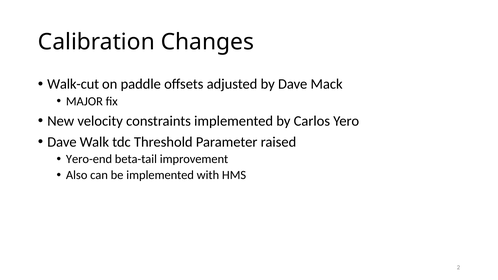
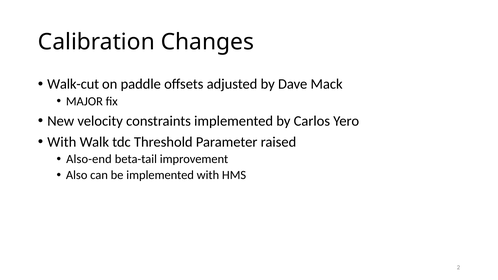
Dave at (62, 142): Dave -> With
Yero-end: Yero-end -> Also-end
